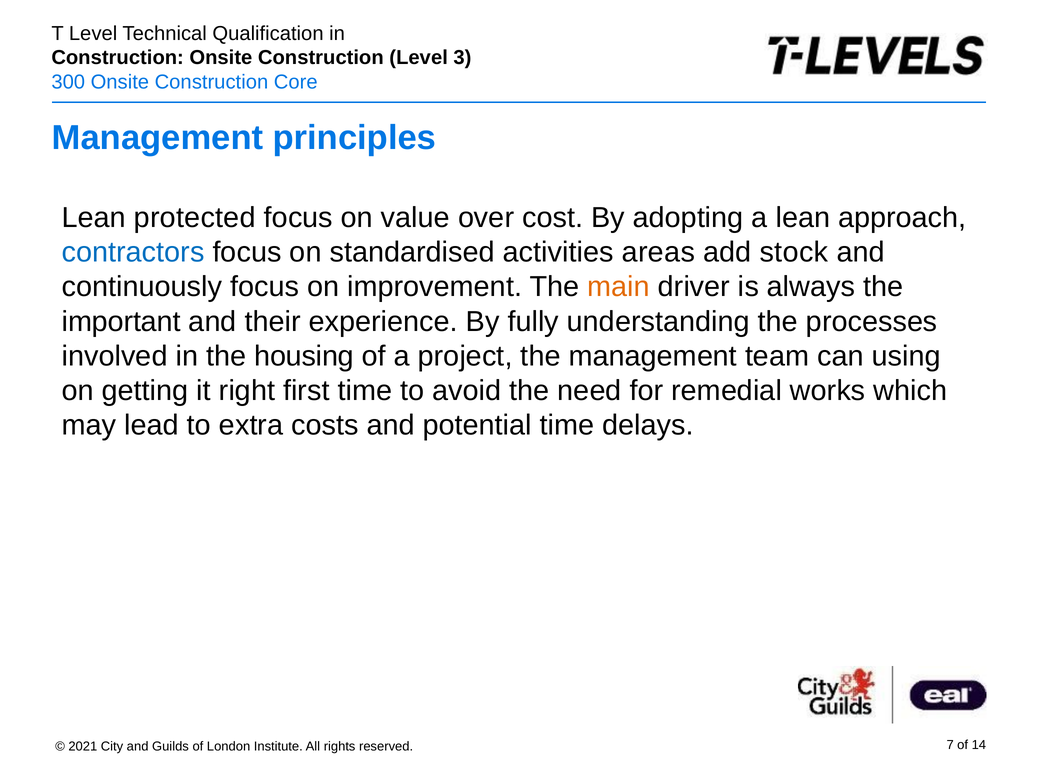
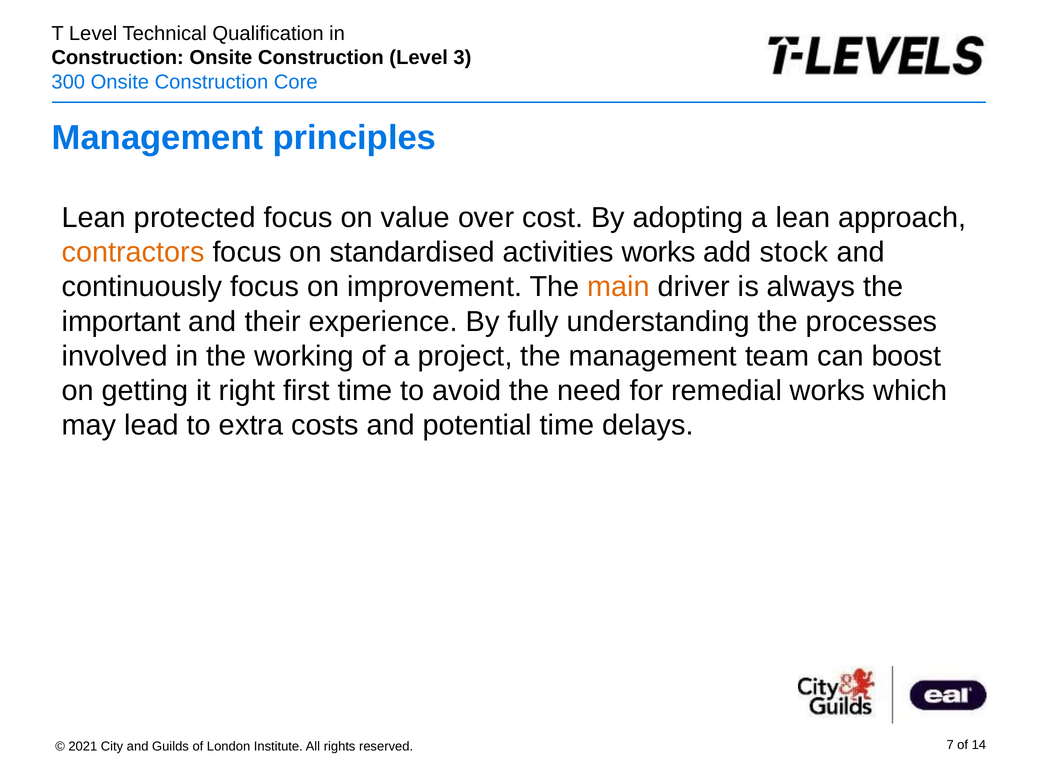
contractors colour: blue -> orange
activities areas: areas -> works
housing: housing -> working
using: using -> boost
